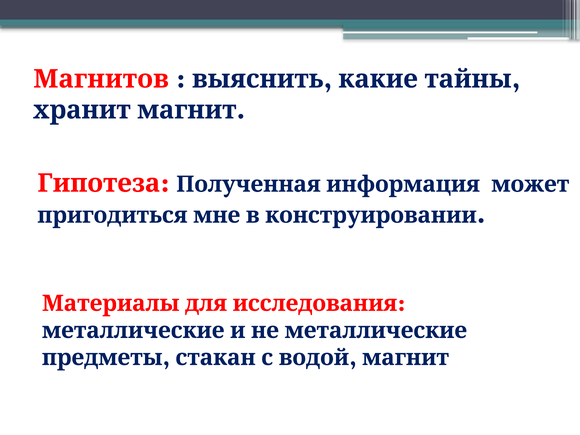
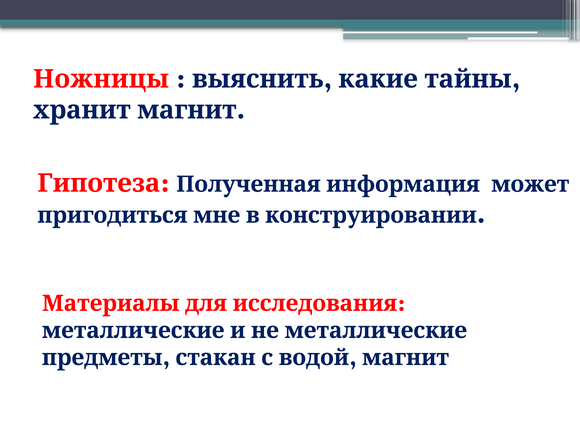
Магнитов: Магнитов -> Ножницы
